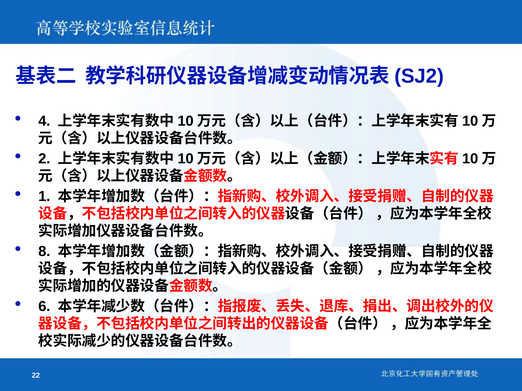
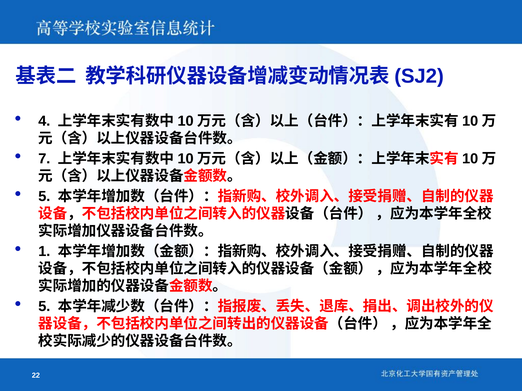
2: 2 -> 7
1 at (44, 197): 1 -> 5
8: 8 -> 1
6 at (44, 307): 6 -> 5
